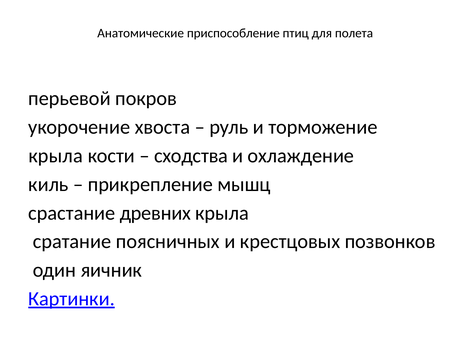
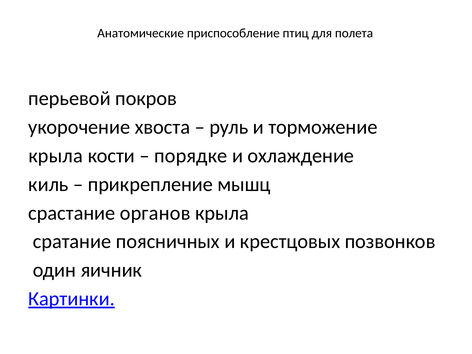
сходства: сходства -> порядке
древних: древних -> органов
